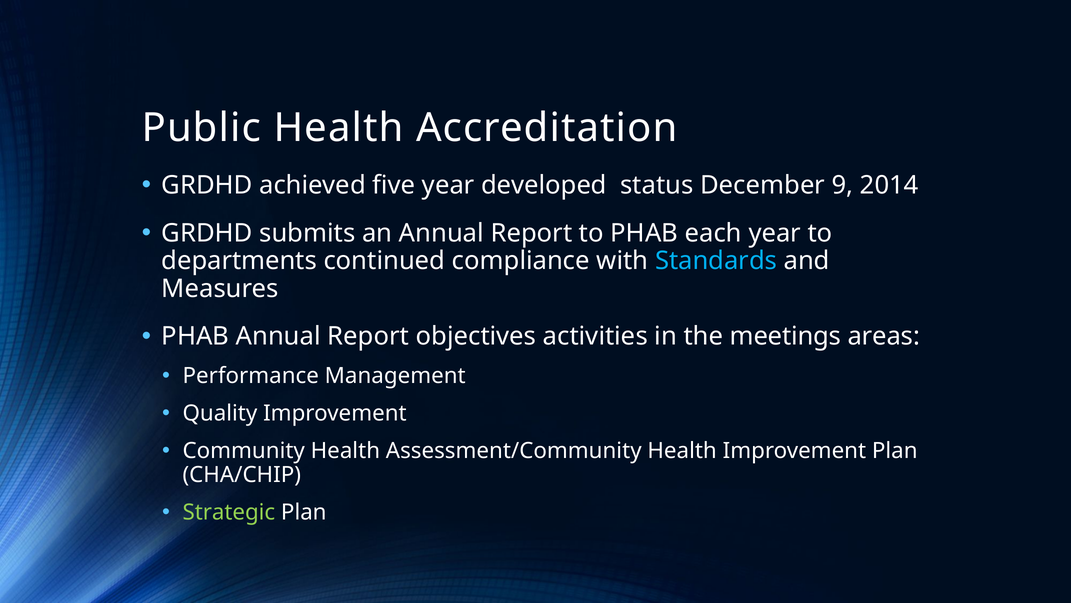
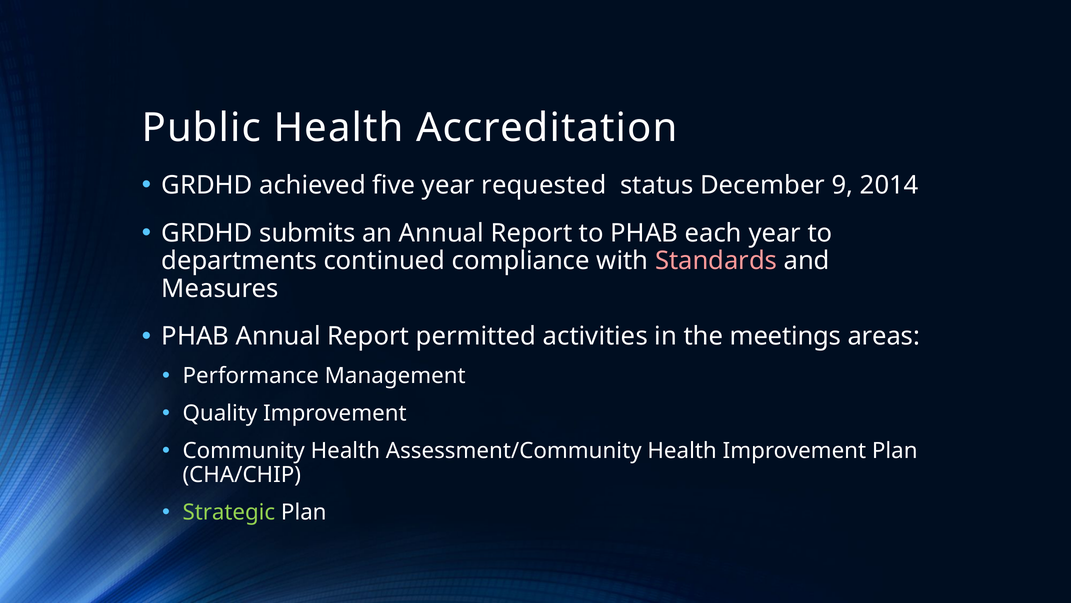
developed: developed -> requested
Standards colour: light blue -> pink
objectives: objectives -> permitted
